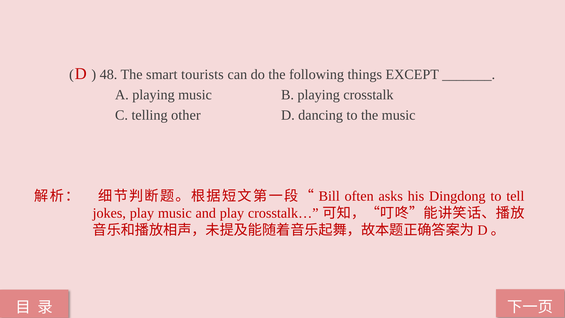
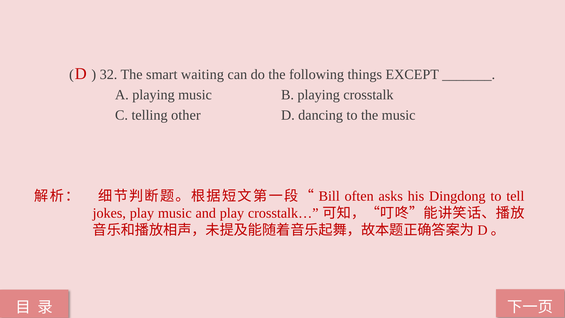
48: 48 -> 32
tourists: tourists -> waiting
